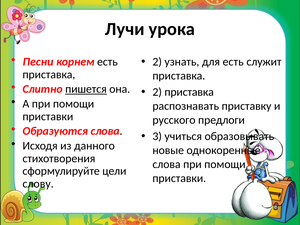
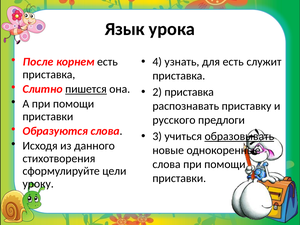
Лучи: Лучи -> Язык
Песни: Песни -> После
2 at (157, 62): 2 -> 4
образовывать underline: none -> present
слову: слову -> уроку
